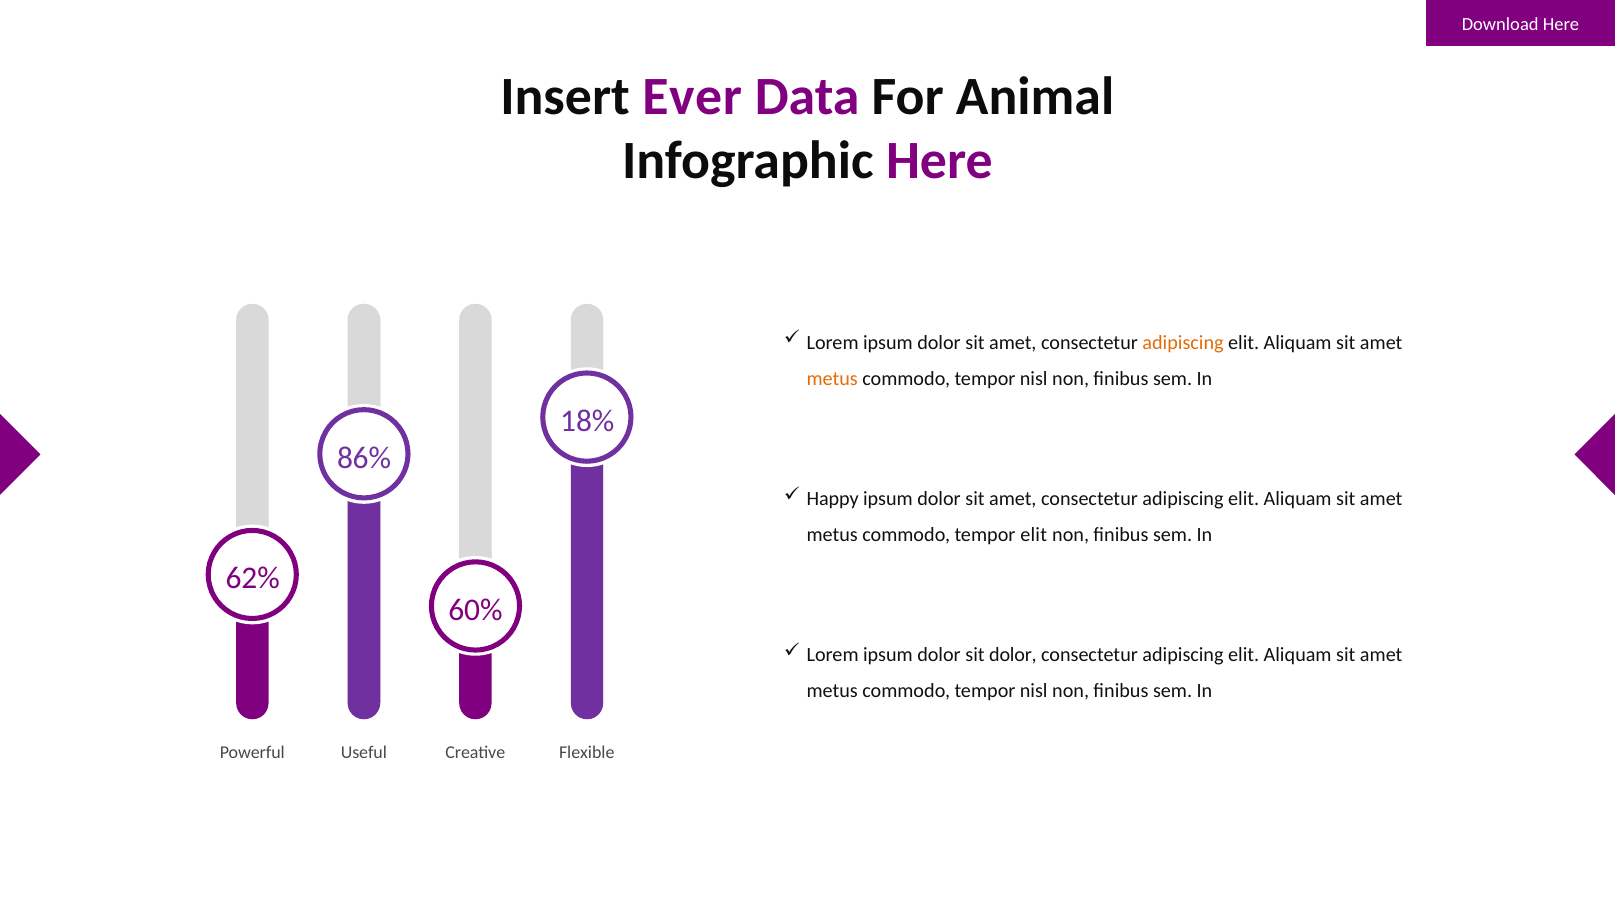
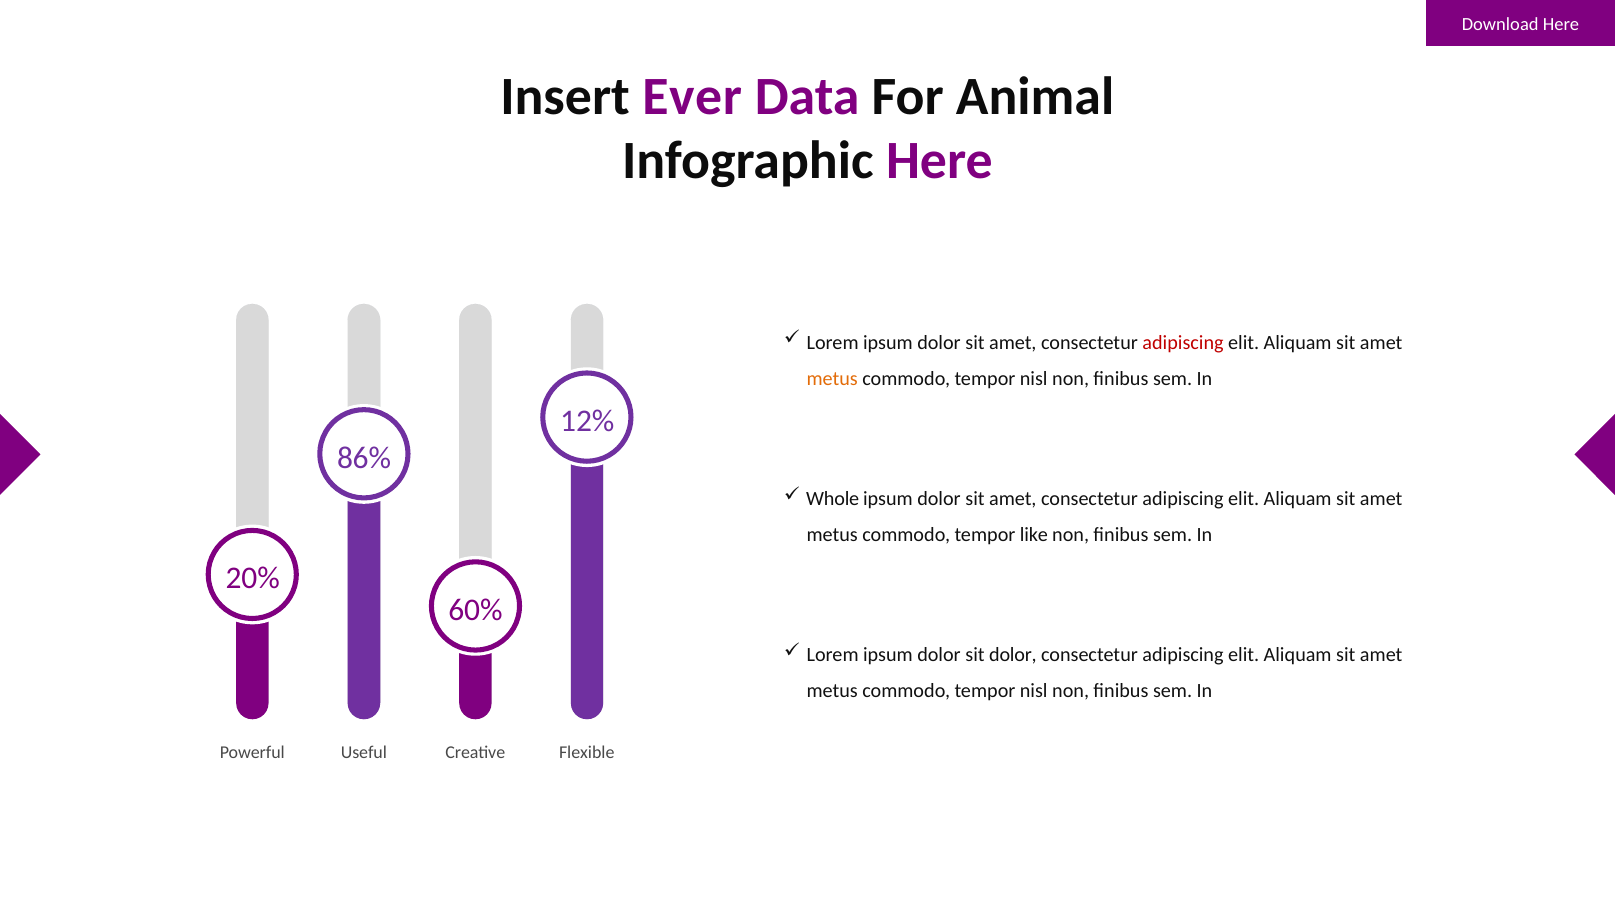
adipiscing at (1183, 342) colour: orange -> red
18%: 18% -> 12%
Happy: Happy -> Whole
tempor elit: elit -> like
62%: 62% -> 20%
